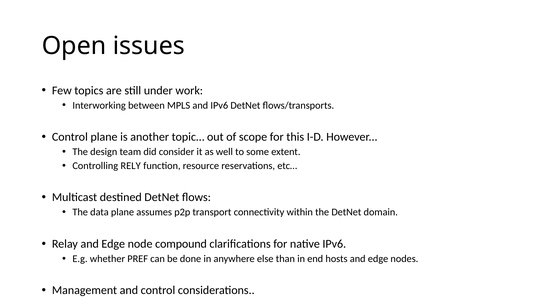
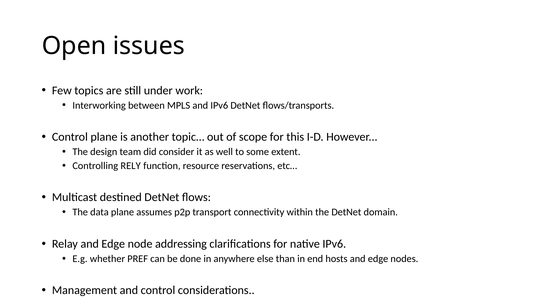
compound: compound -> addressing
